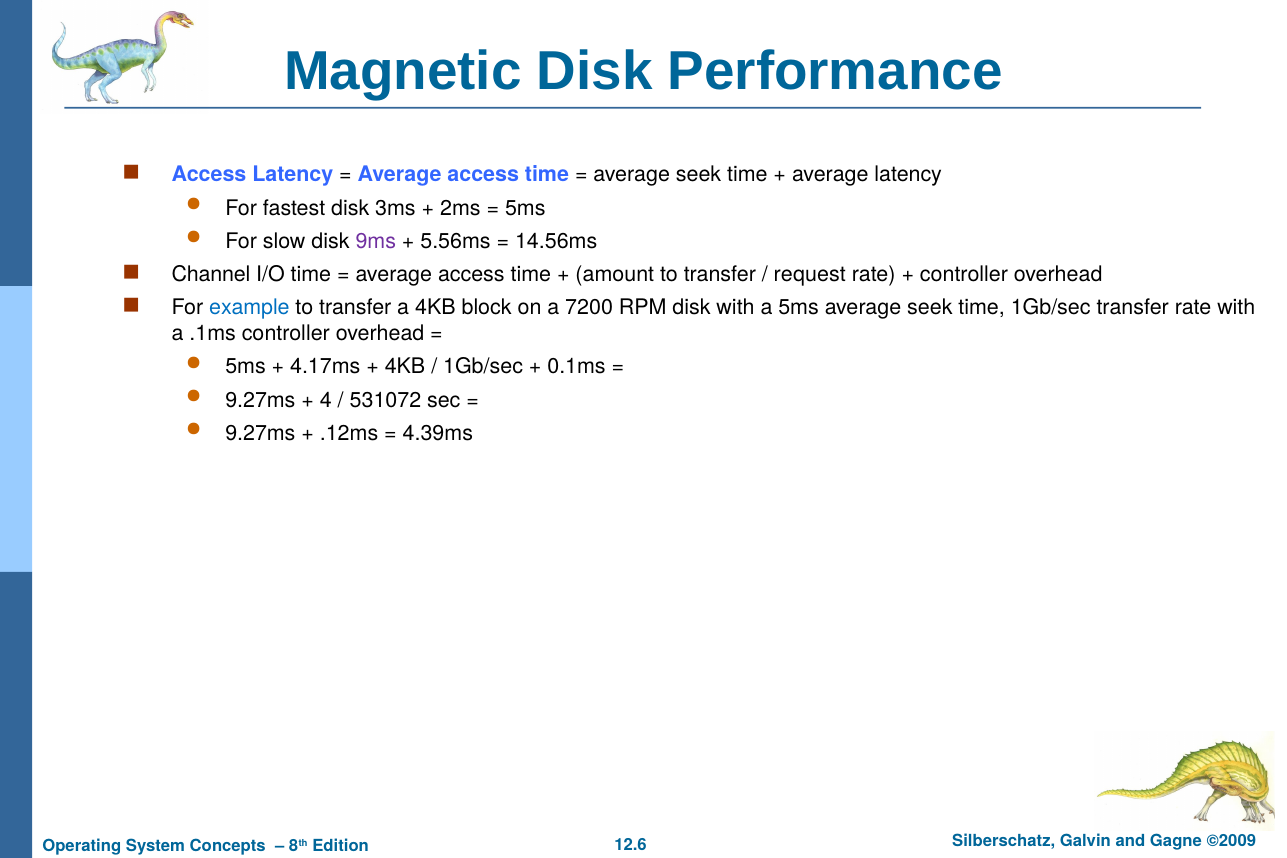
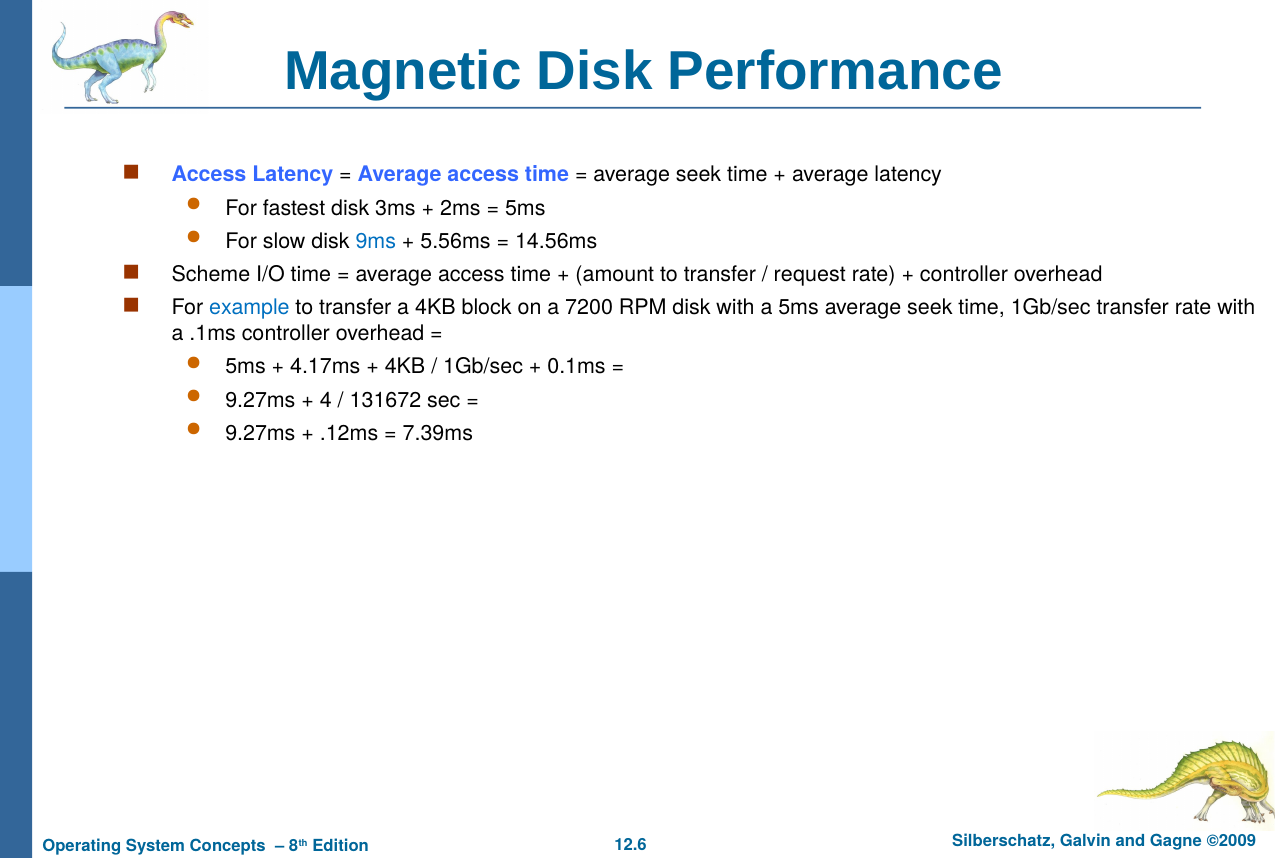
9ms colour: purple -> blue
Channel: Channel -> Scheme
531072: 531072 -> 131672
4.39ms: 4.39ms -> 7.39ms
